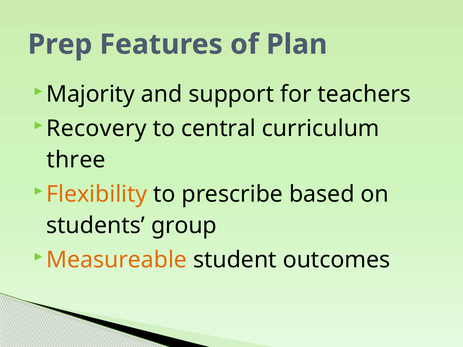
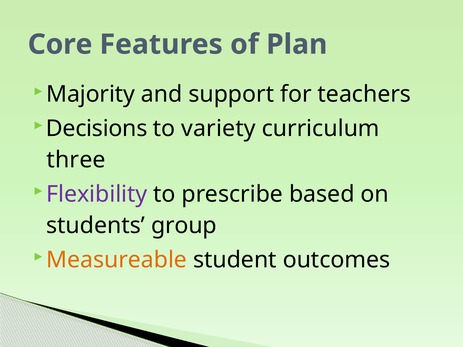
Prep: Prep -> Core
Recovery: Recovery -> Decisions
central: central -> variety
Flexibility colour: orange -> purple
